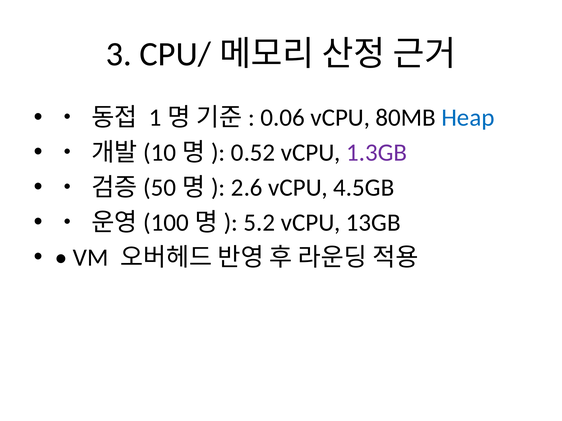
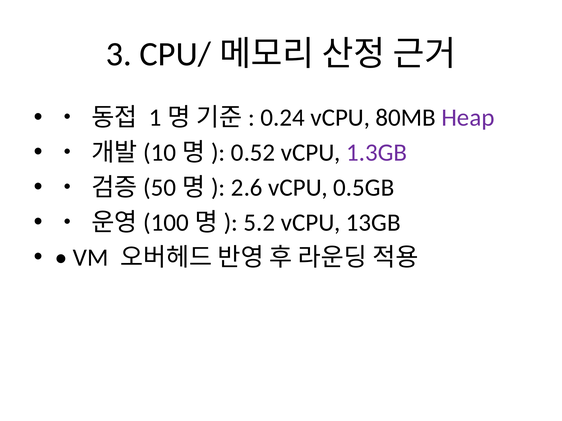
0.06: 0.06 -> 0.24
Heap colour: blue -> purple
4.5GB: 4.5GB -> 0.5GB
